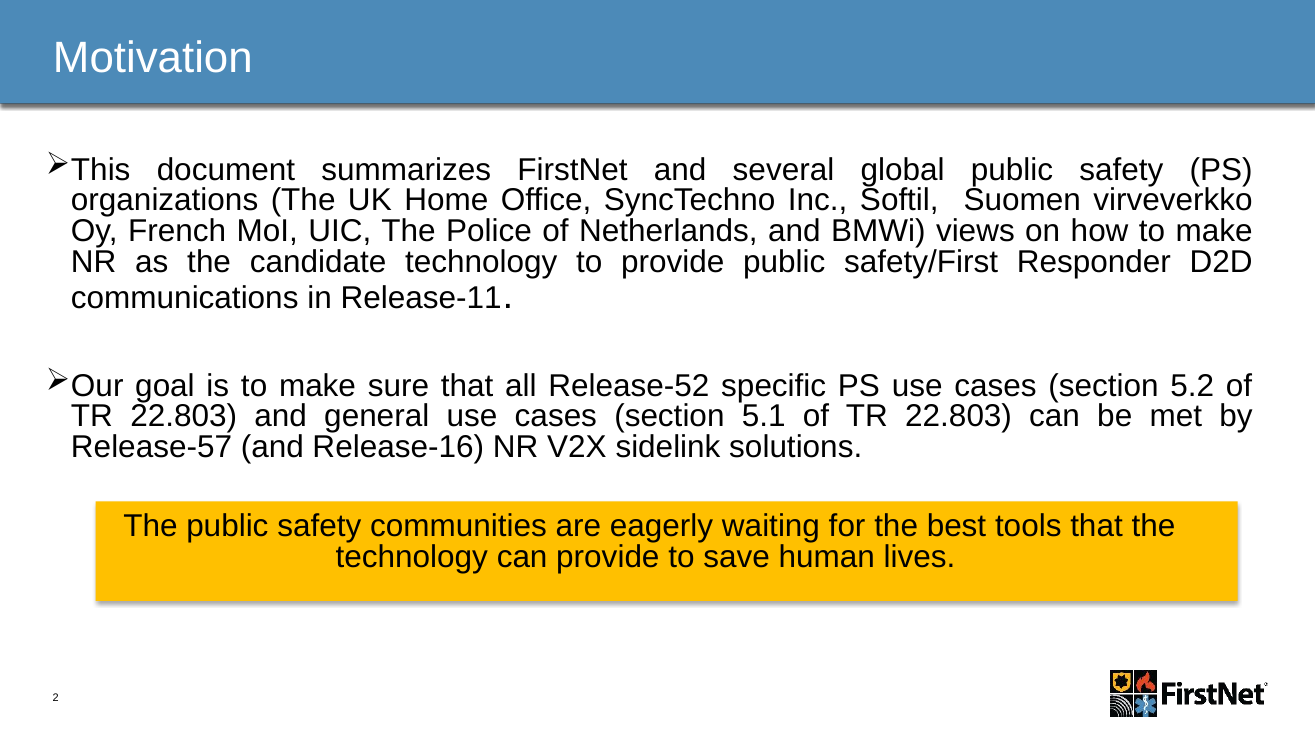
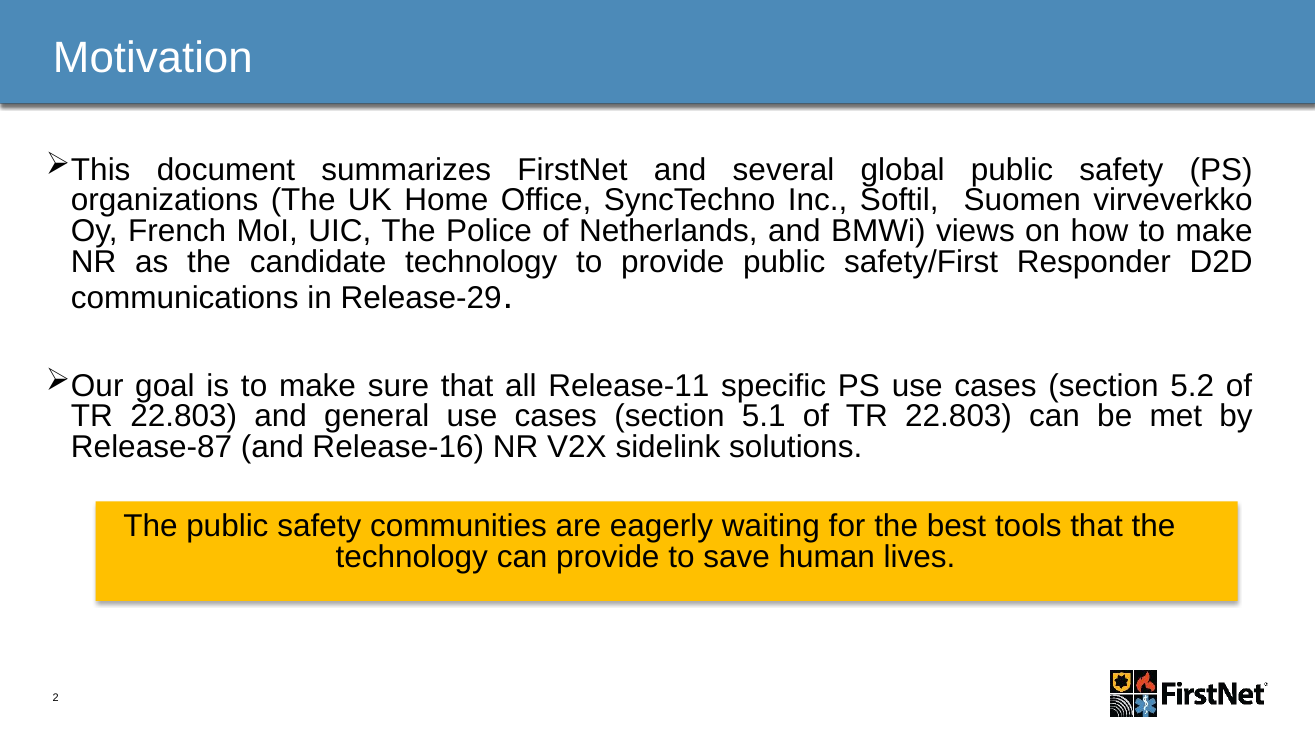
Release-11: Release-11 -> Release-29
Release-52: Release-52 -> Release-11
Release-57: Release-57 -> Release-87
